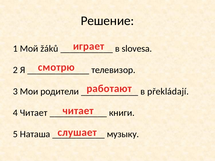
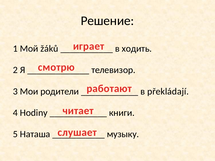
slovesa: slovesa -> ходить
4 Читаeт: Читаeт -> Hodiny
